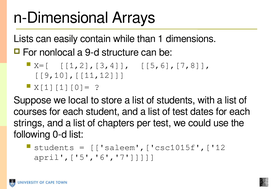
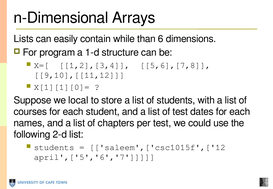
1: 1 -> 6
nonlocal: nonlocal -> program
9-d: 9-d -> 1-d
strings: strings -> names
0-d: 0-d -> 2-d
